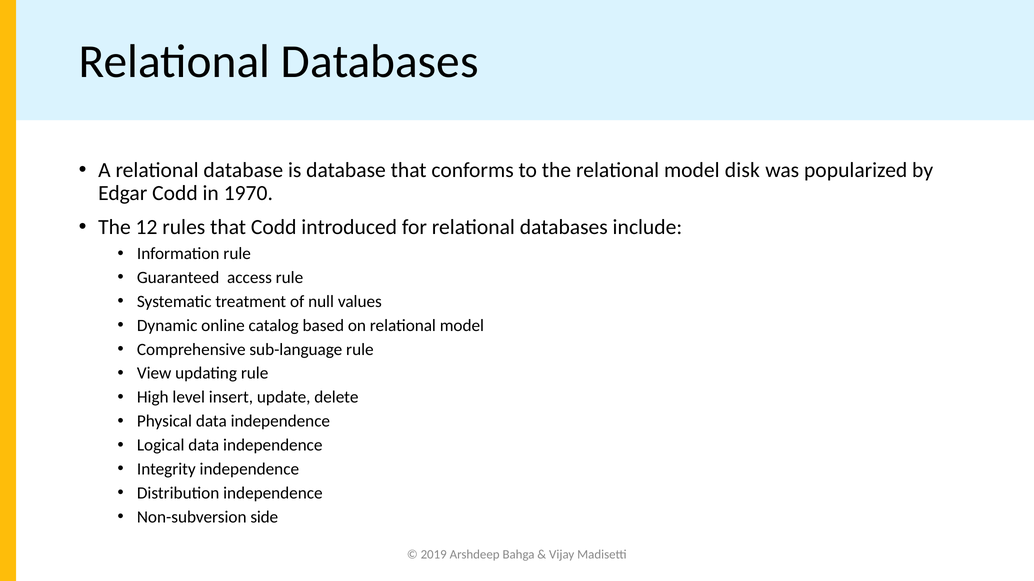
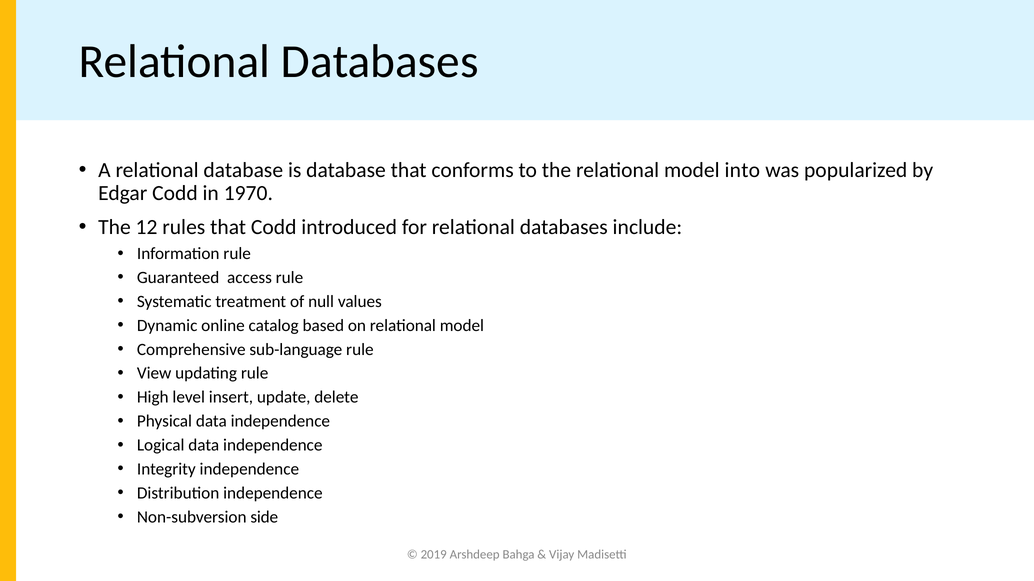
disk: disk -> into
